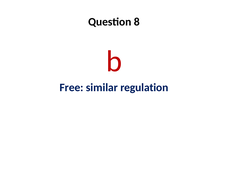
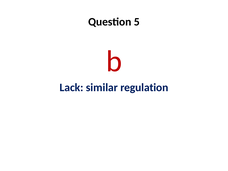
8: 8 -> 5
Free: Free -> Lack
